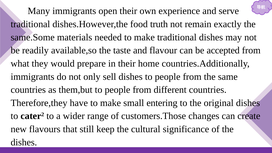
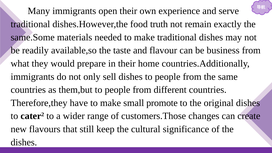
accepted: accepted -> business
entering: entering -> promote
